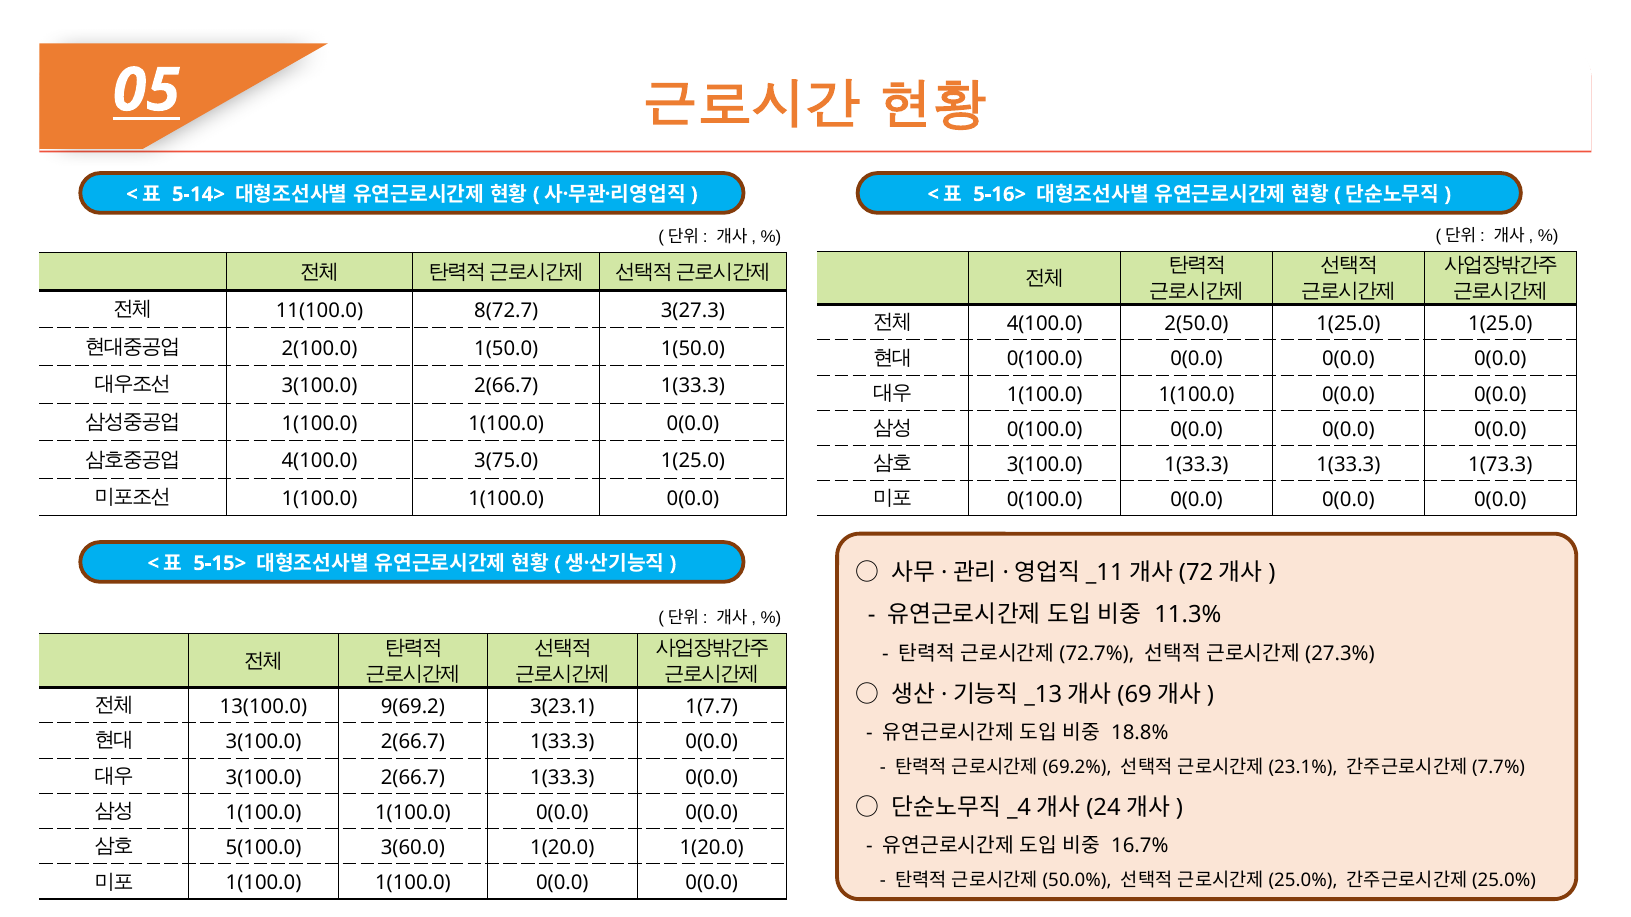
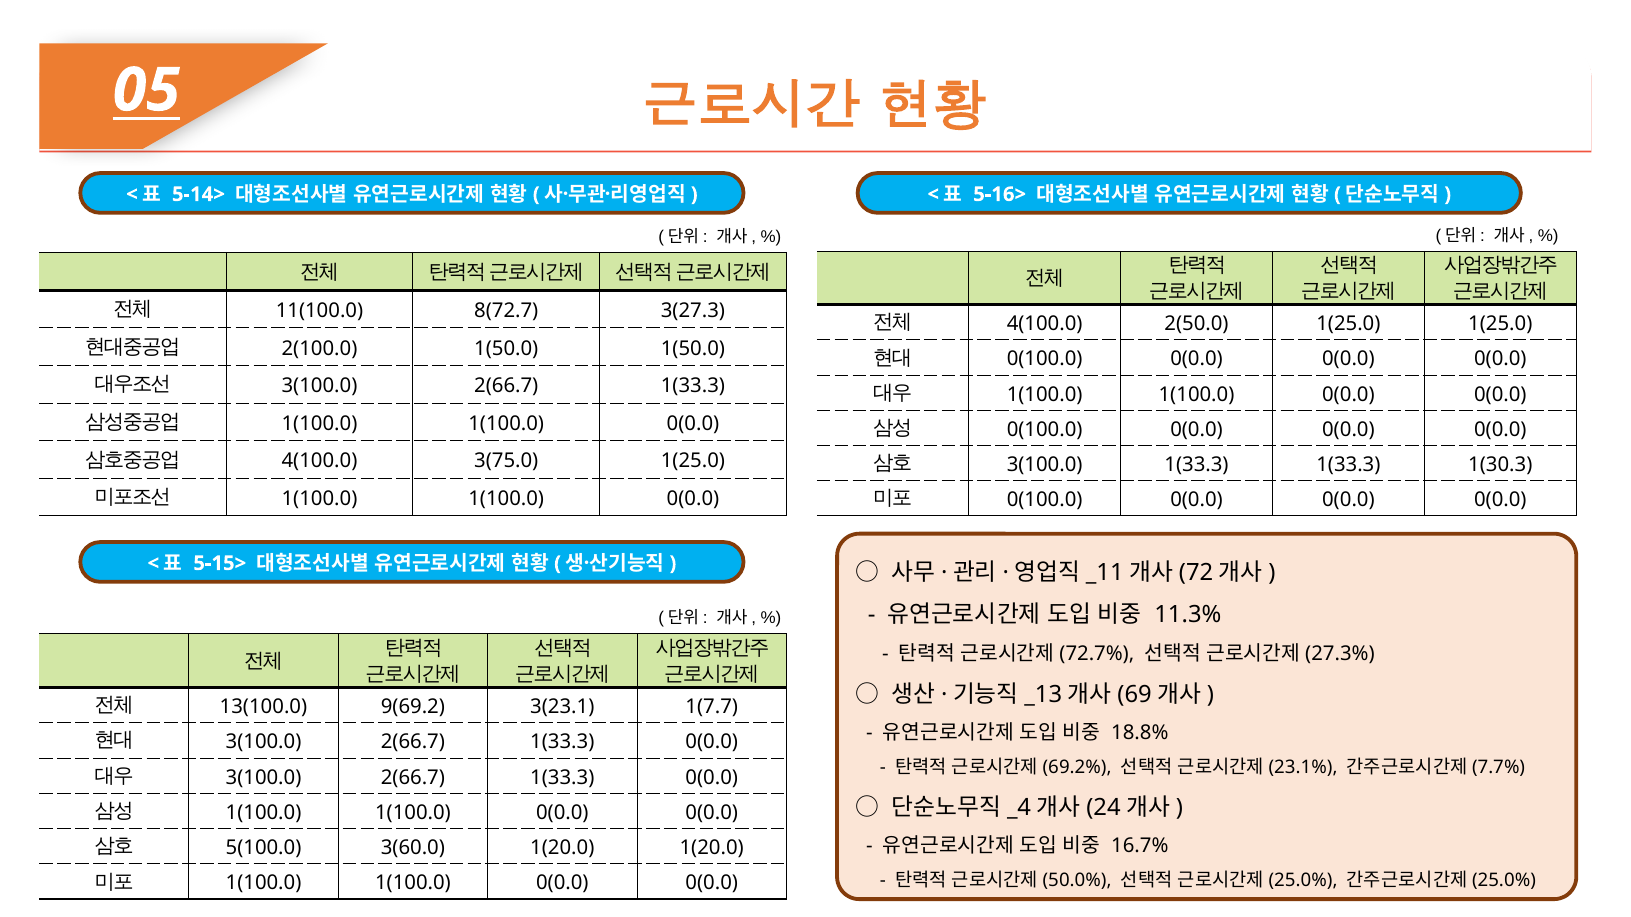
1(73.3: 1(73.3 -> 1(30.3
